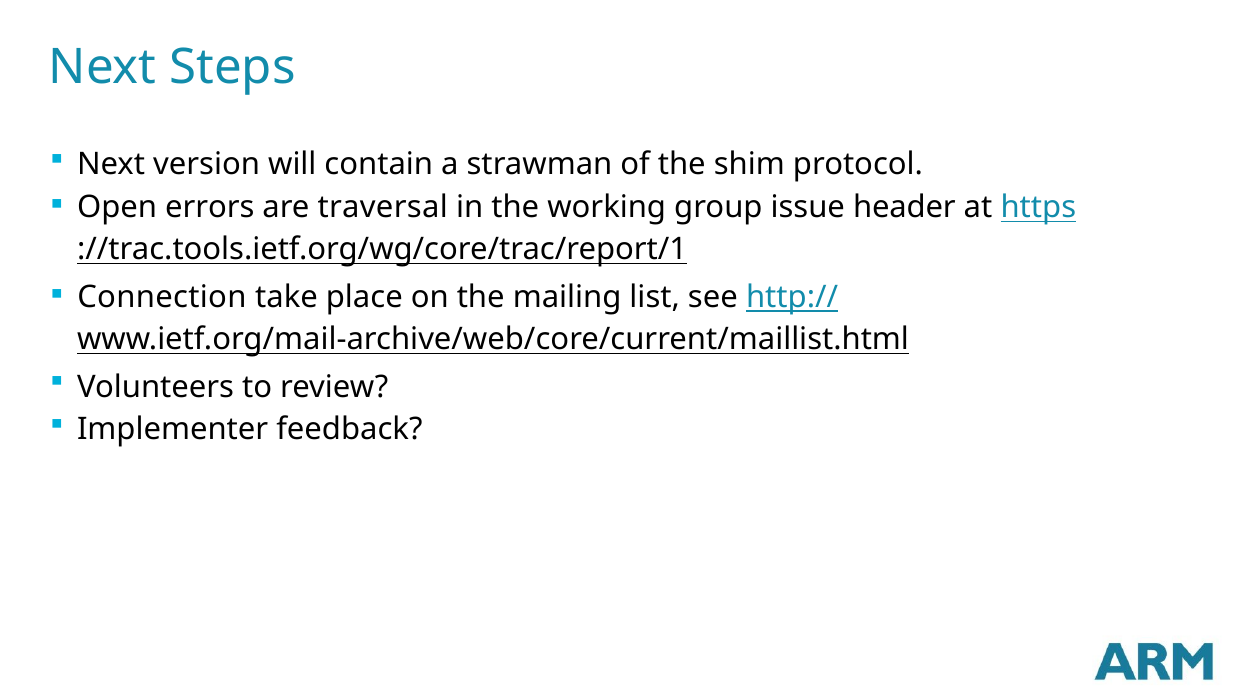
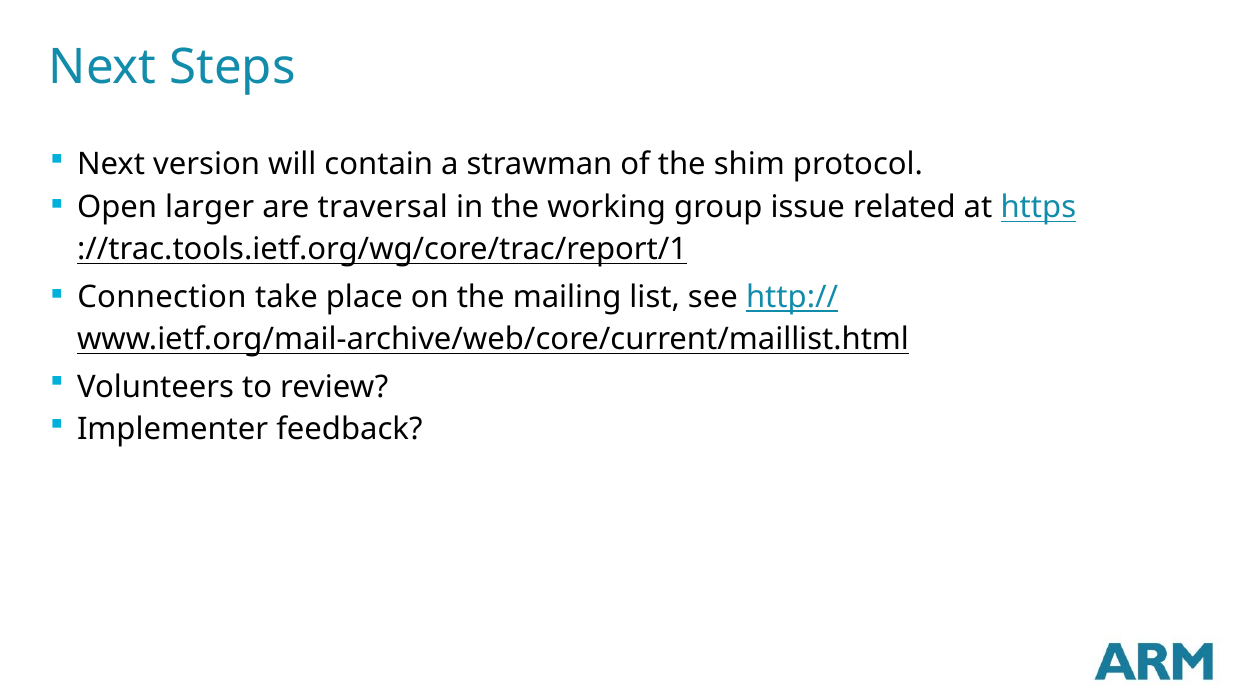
errors: errors -> larger
header: header -> related
